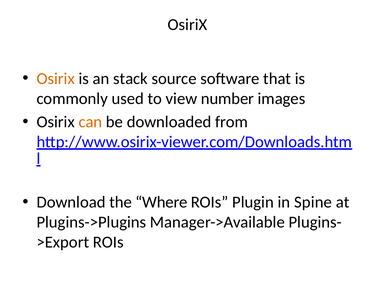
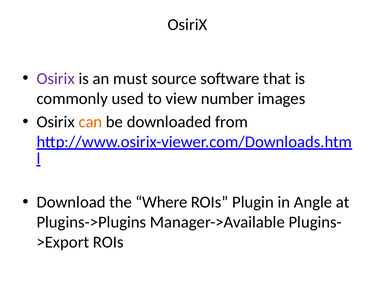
Osirix at (56, 79) colour: orange -> purple
stack: stack -> must
Spine: Spine -> Angle
